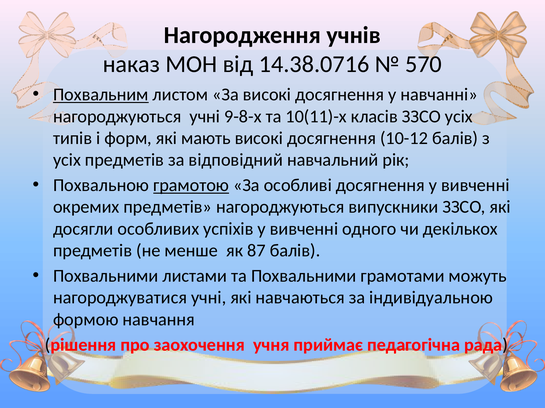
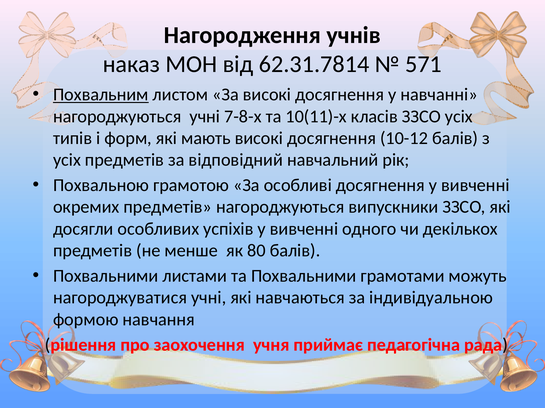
14.38.0716: 14.38.0716 -> 62.31.7814
570: 570 -> 571
9-8-х: 9-8-х -> 7-8-х
грамотою underline: present -> none
87: 87 -> 80
